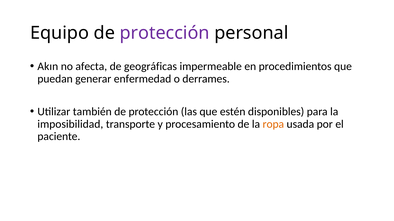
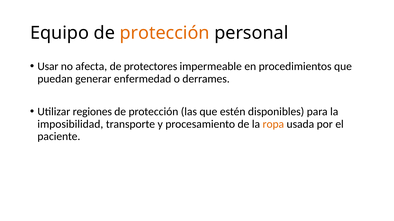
protección at (165, 33) colour: purple -> orange
Akın: Akın -> Usar
geográficas: geográficas -> protectores
también: también -> regiones
